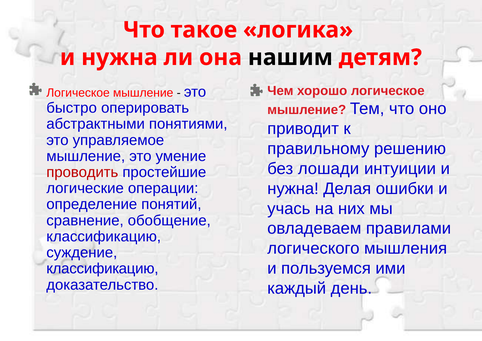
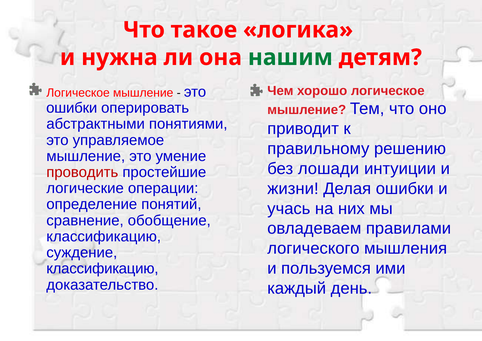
нашим colour: black -> green
быстро at (72, 108): быстро -> ошибки
нужна at (293, 188): нужна -> жизни
